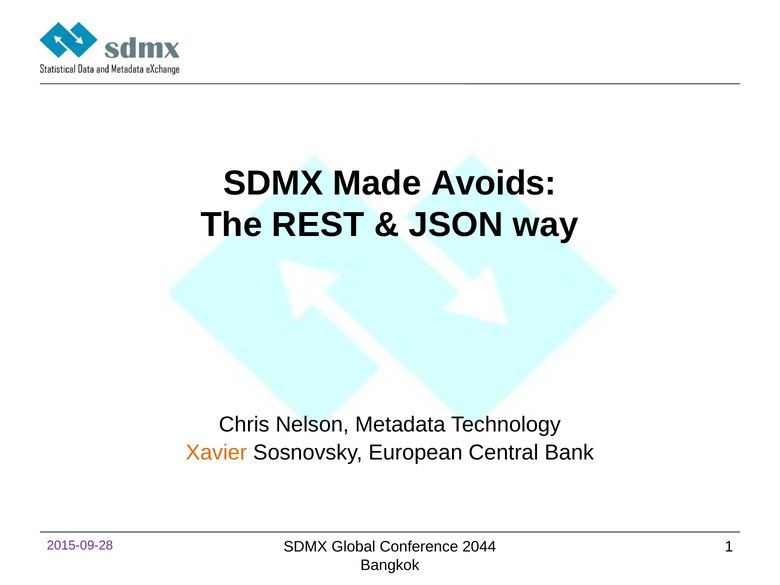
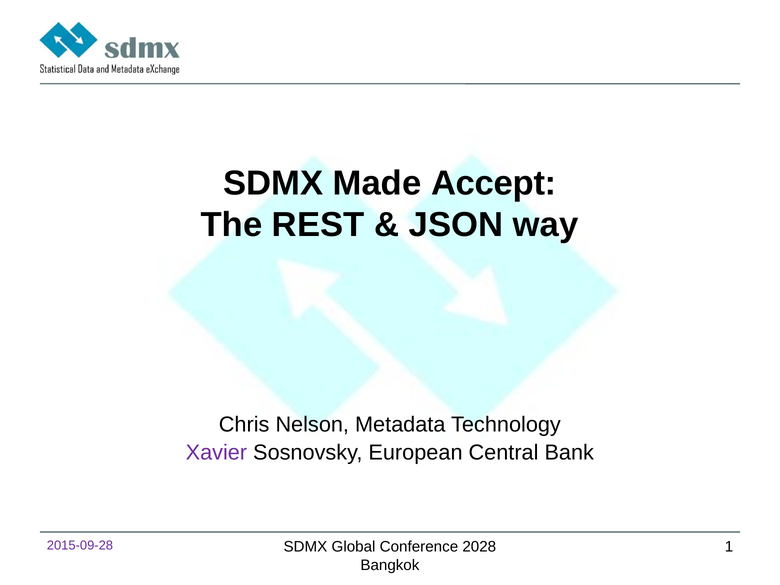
Avoids: Avoids -> Accept
Xavier colour: orange -> purple
2044: 2044 -> 2028
